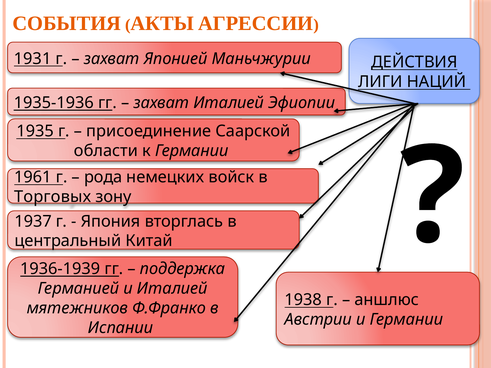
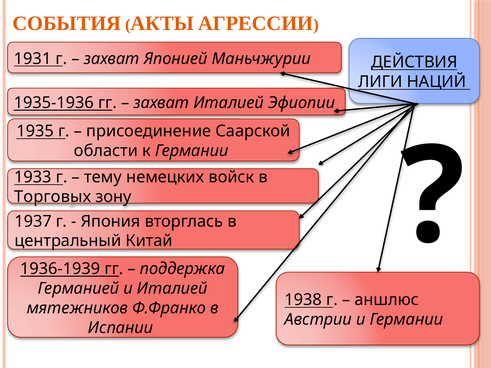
1961: 1961 -> 1933
рода: рода -> тему
